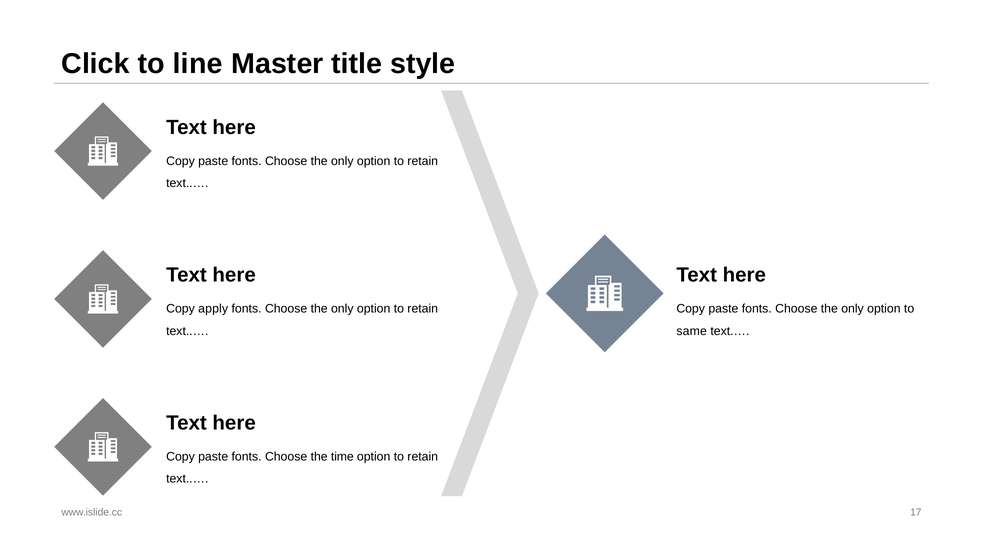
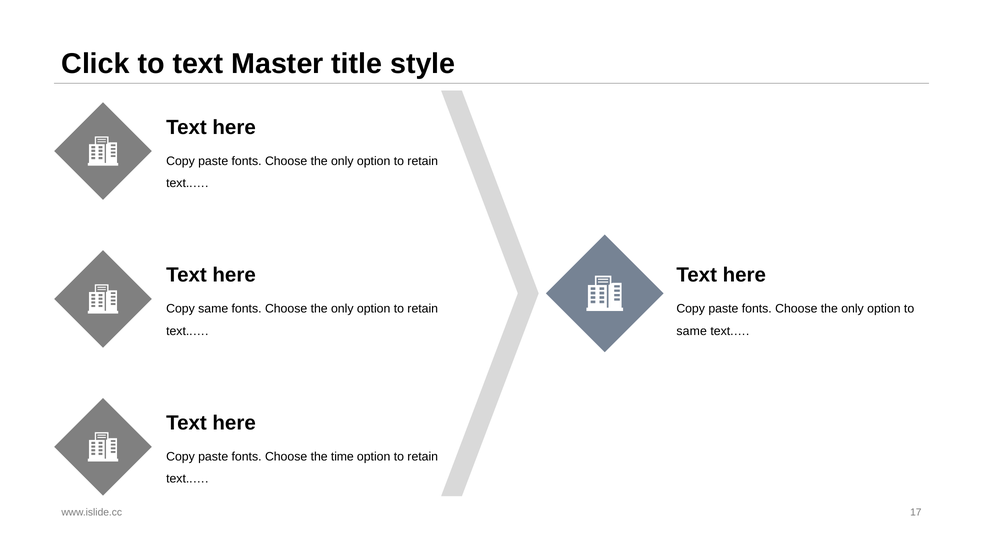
to line: line -> text
Copy apply: apply -> same
